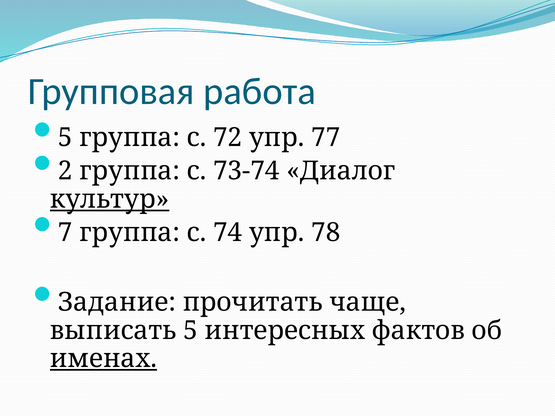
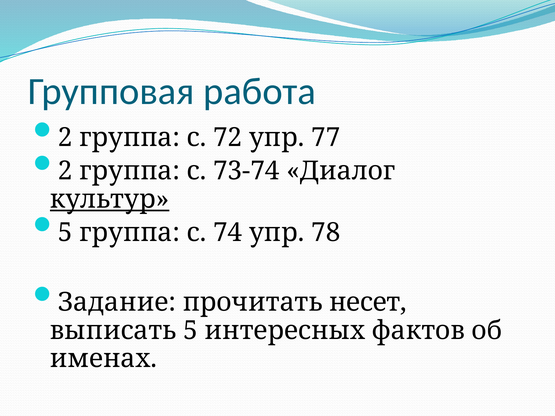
5 at (65, 138): 5 -> 2
7 at (65, 233): 7 -> 5
чаще: чаще -> несет
именах underline: present -> none
